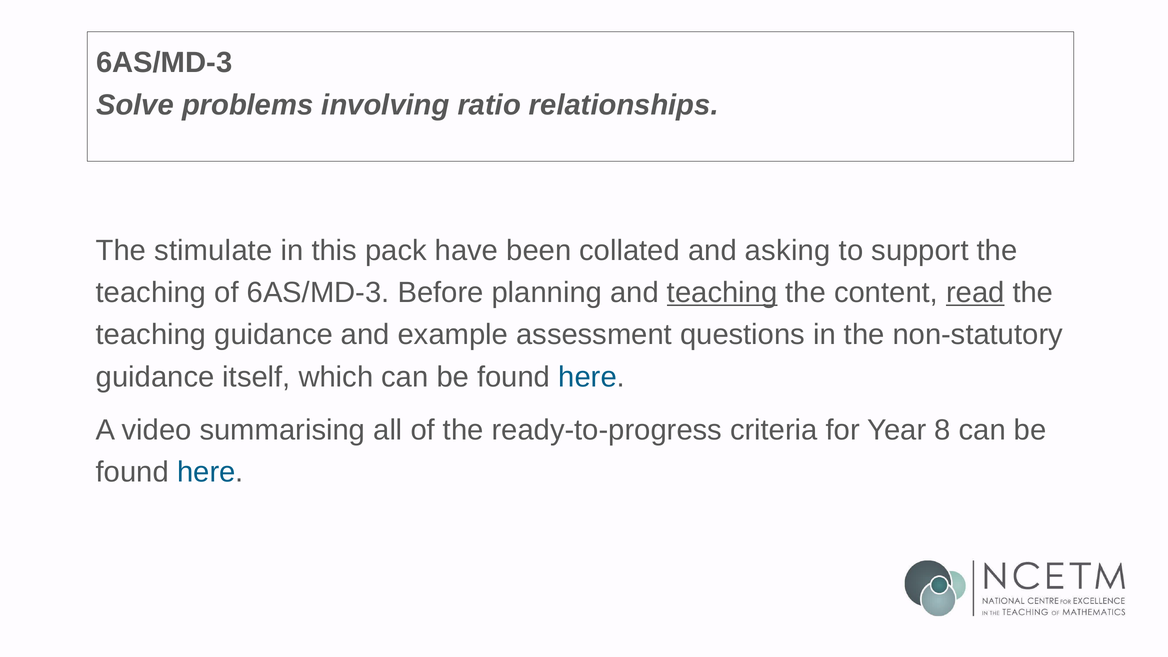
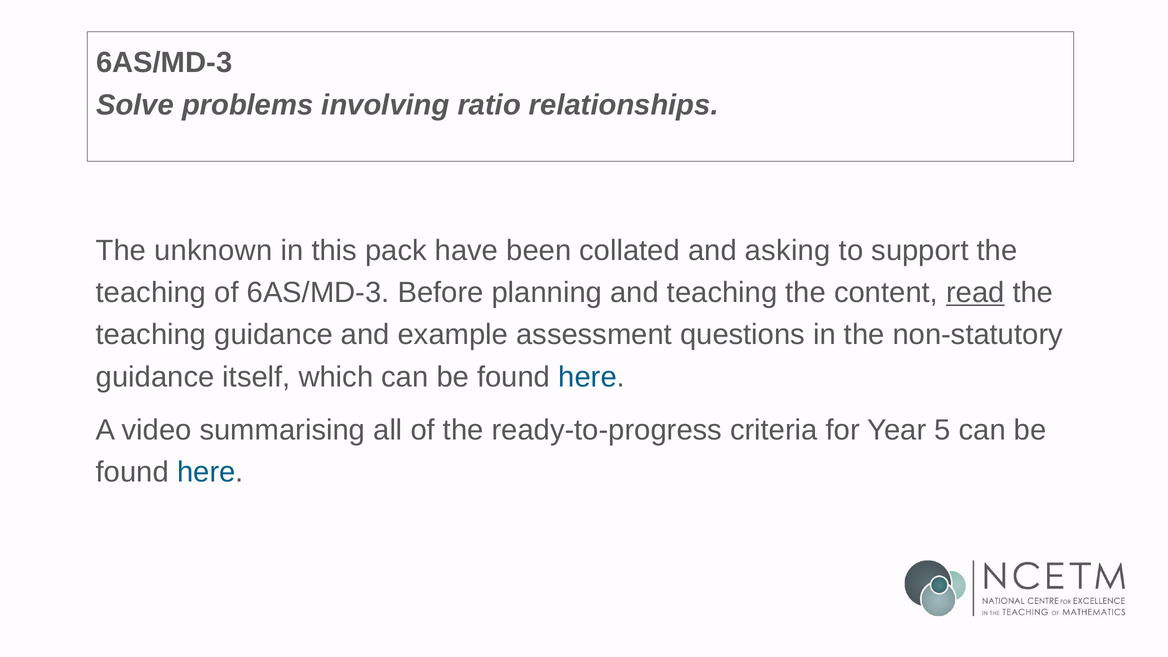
stimulate: stimulate -> unknown
teaching at (722, 293) underline: present -> none
8: 8 -> 5
